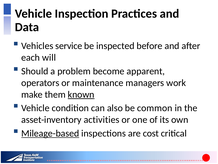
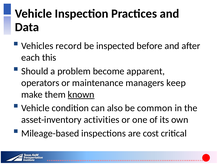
service: service -> record
will: will -> this
work: work -> keep
Mileage-based underline: present -> none
